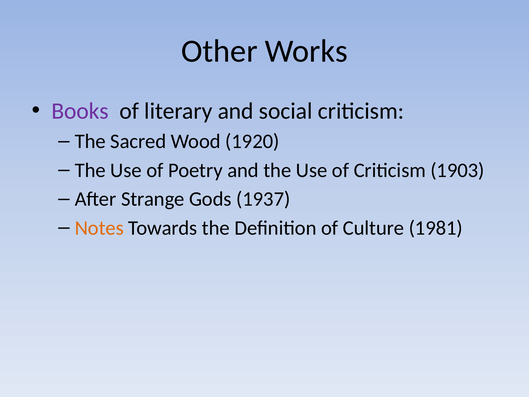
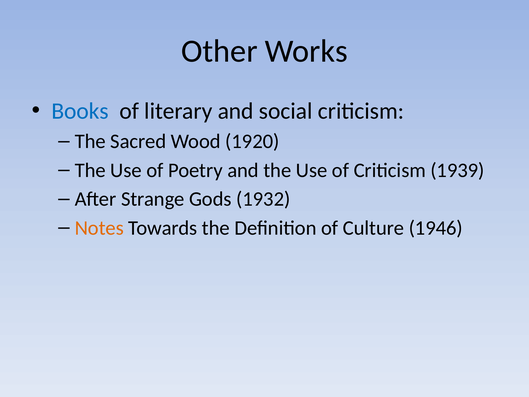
Books colour: purple -> blue
1903: 1903 -> 1939
1937: 1937 -> 1932
1981: 1981 -> 1946
